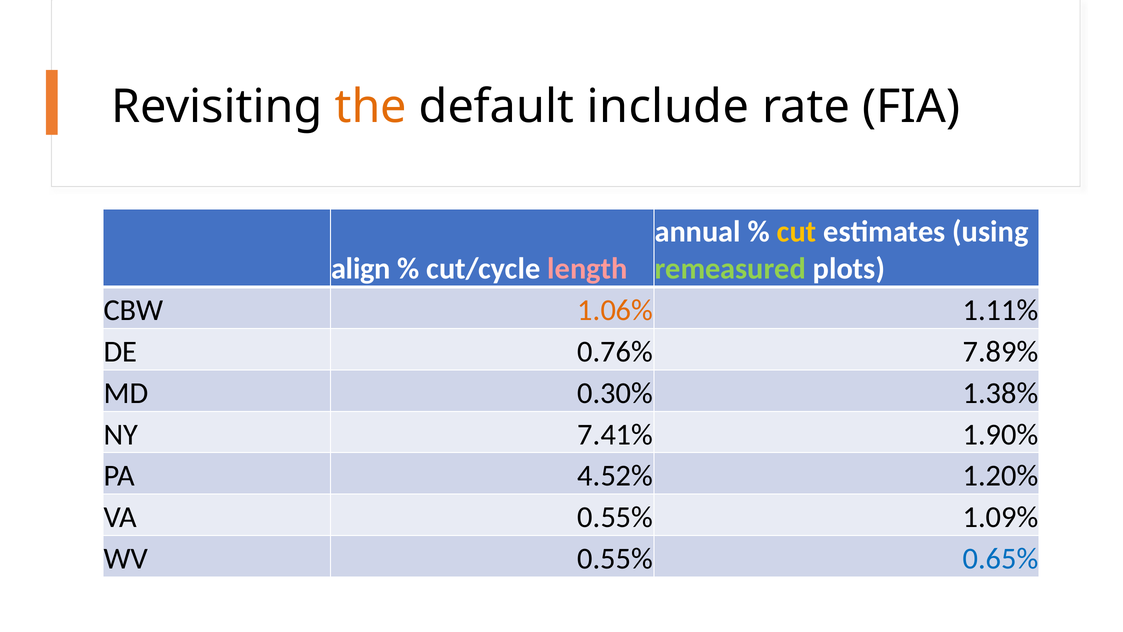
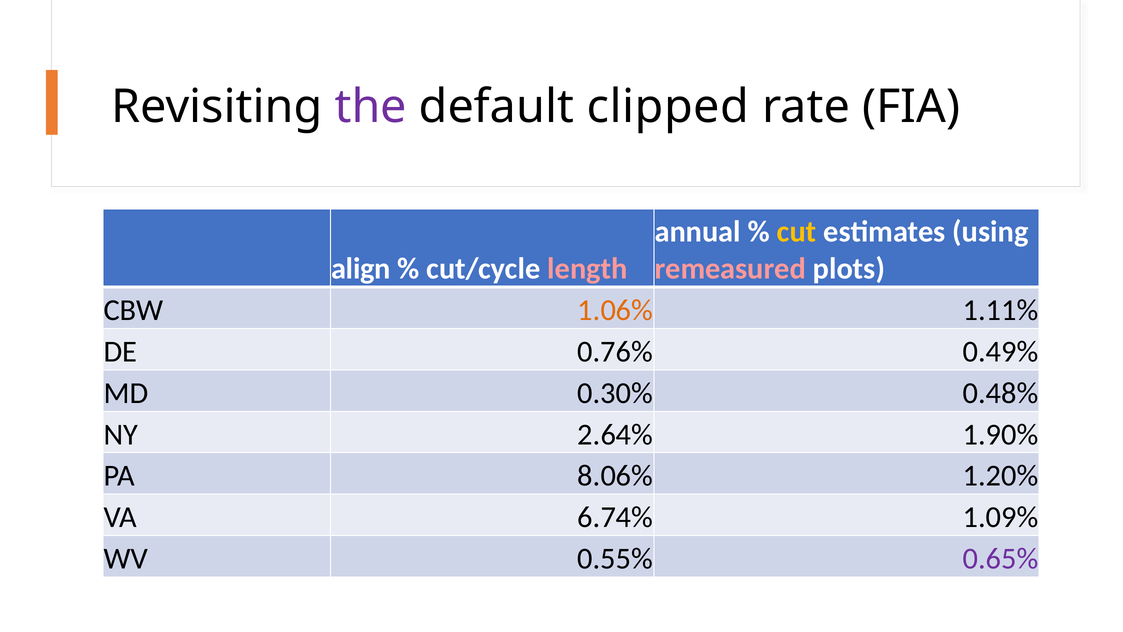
the colour: orange -> purple
include: include -> clipped
remeasured colour: light green -> pink
7.89%: 7.89% -> 0.49%
1.38%: 1.38% -> 0.48%
7.41%: 7.41% -> 2.64%
4.52%: 4.52% -> 8.06%
VA 0.55%: 0.55% -> 6.74%
0.65% colour: blue -> purple
